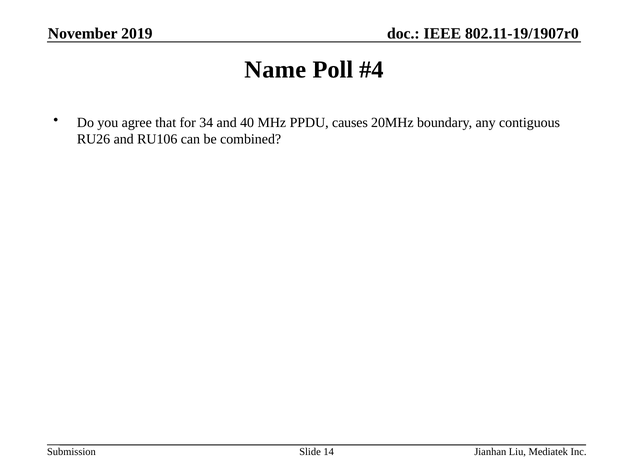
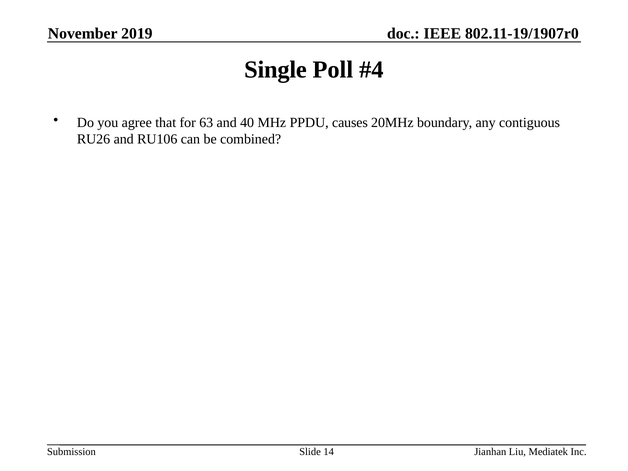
Name: Name -> Single
34: 34 -> 63
